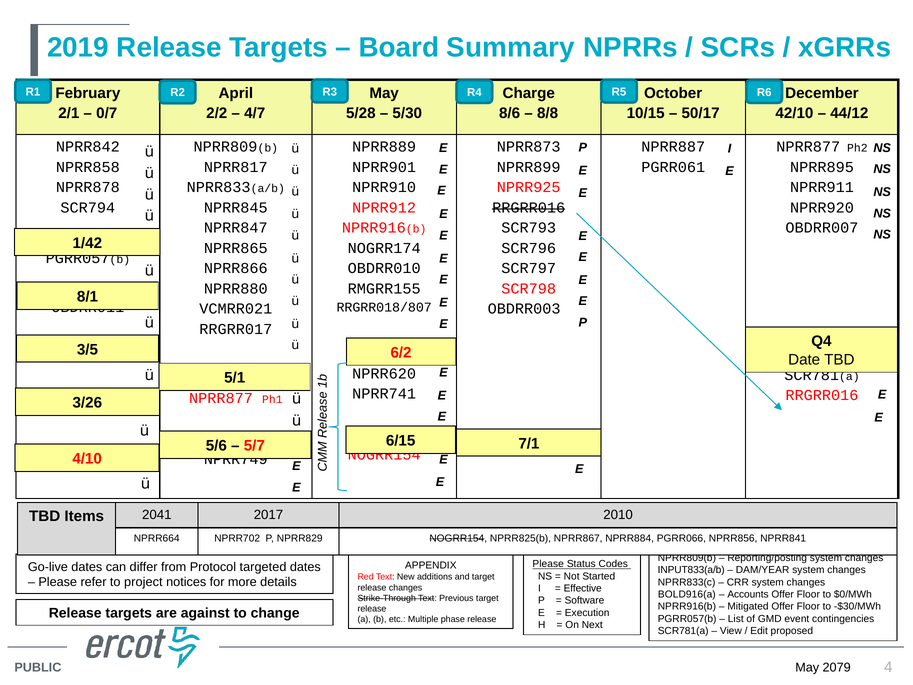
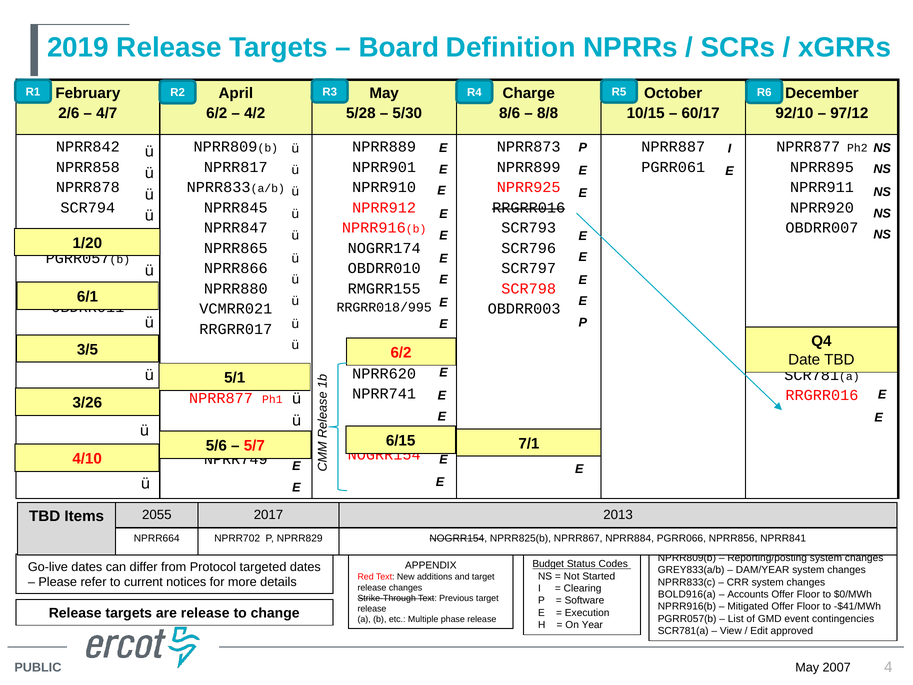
Summary: Summary -> Definition
2/1: 2/1 -> 2/6
0/7: 0/7 -> 4/7
2/2 at (217, 113): 2/2 -> 6/2
4/7: 4/7 -> 4/2
50/17: 50/17 -> 60/17
42/10: 42/10 -> 92/10
44/12: 44/12 -> 97/12
1/42: 1/42 -> 1/20
8/1: 8/1 -> 6/1
RRGRR018/807: RRGRR018/807 -> RRGRR018/995
2041: 2041 -> 2055
2010: 2010 -> 2013
Please at (548, 564): Please -> Budget
INPUT833(a/b: INPUT833(a/b -> GREY833(a/b
project: project -> current
Effective: Effective -> Clearing
-$30/MWh: -$30/MWh -> -$41/MWh
are against: against -> release
Next: Next -> Year
proposed: proposed -> approved
2079: 2079 -> 2007
